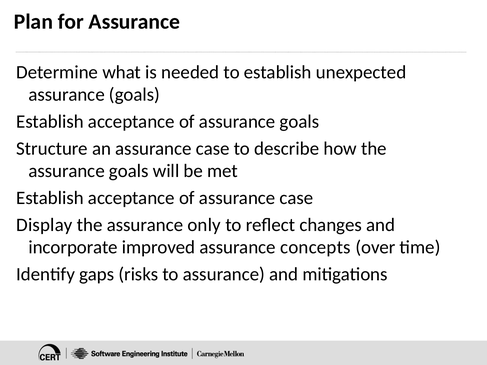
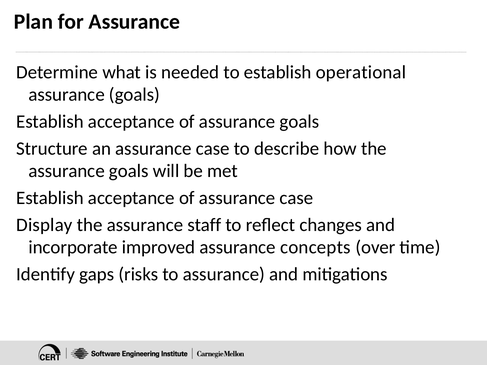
unexpected: unexpected -> operational
only: only -> staff
